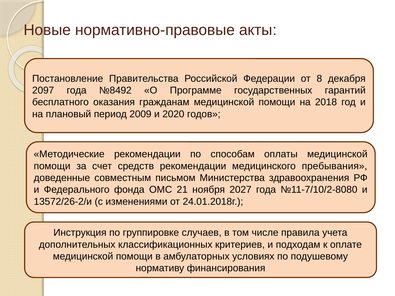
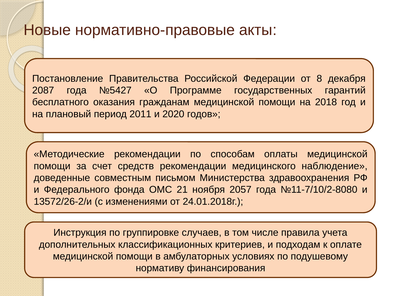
2097: 2097 -> 2087
№8492: №8492 -> №5427
2009: 2009 -> 2011
пребывания: пребывания -> наблюдение
2027: 2027 -> 2057
